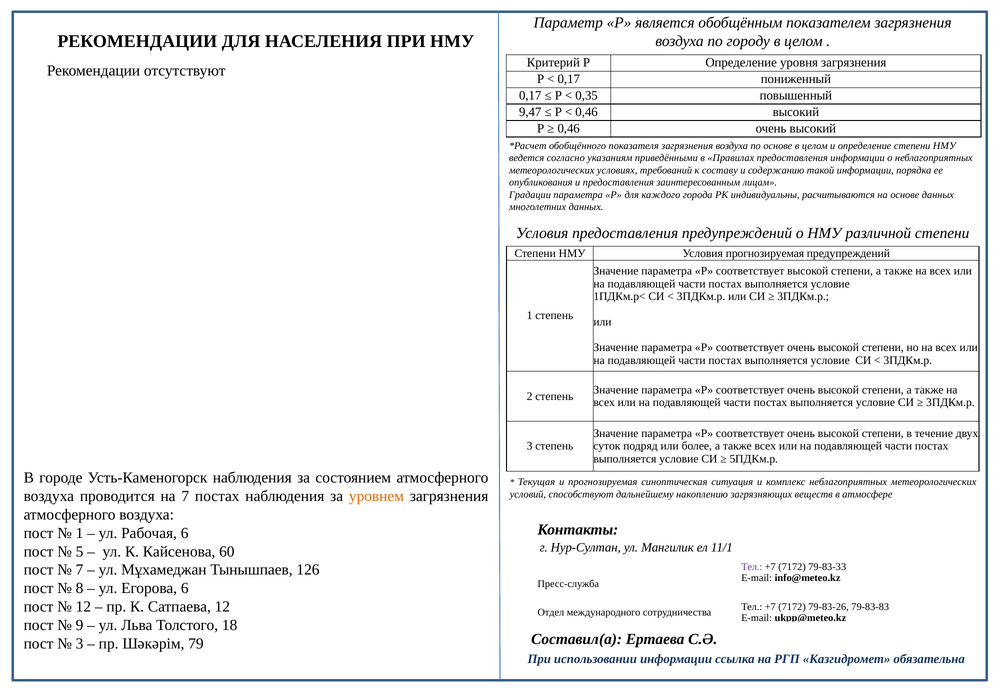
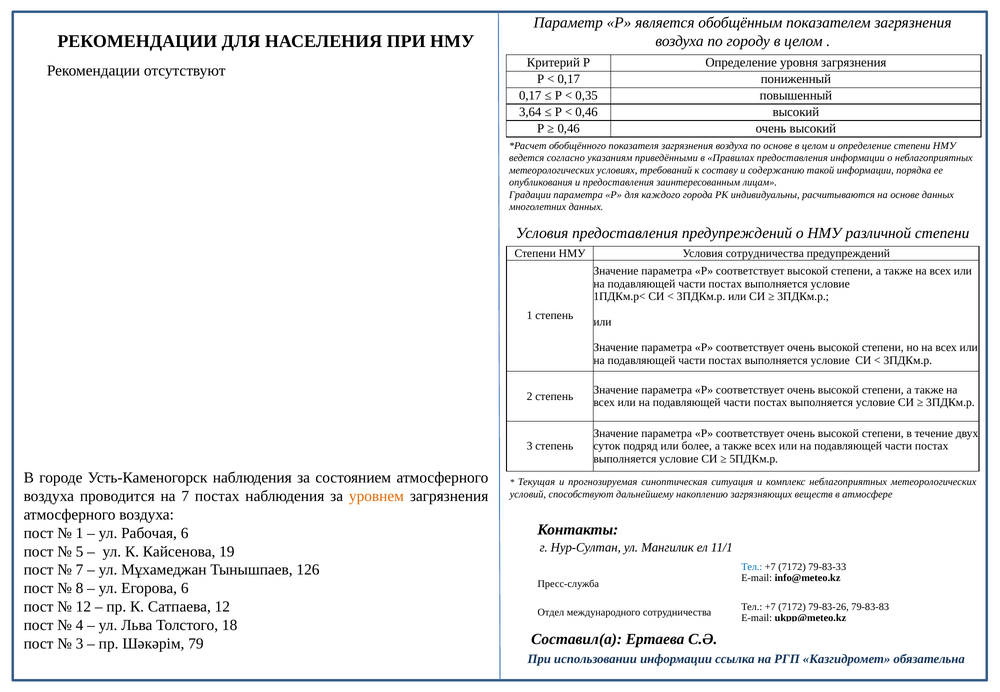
9,47: 9,47 -> 3,64
Условия прогнозируемая: прогнозируемая -> сотрудничества
60: 60 -> 19
Тел at (752, 567) colour: purple -> blue
9: 9 -> 4
